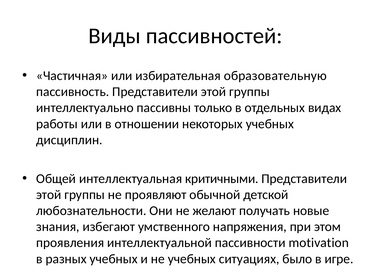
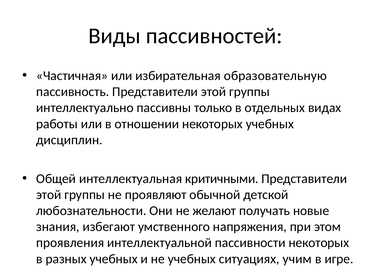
пассивности motivation: motivation -> некоторых
было: было -> учим
